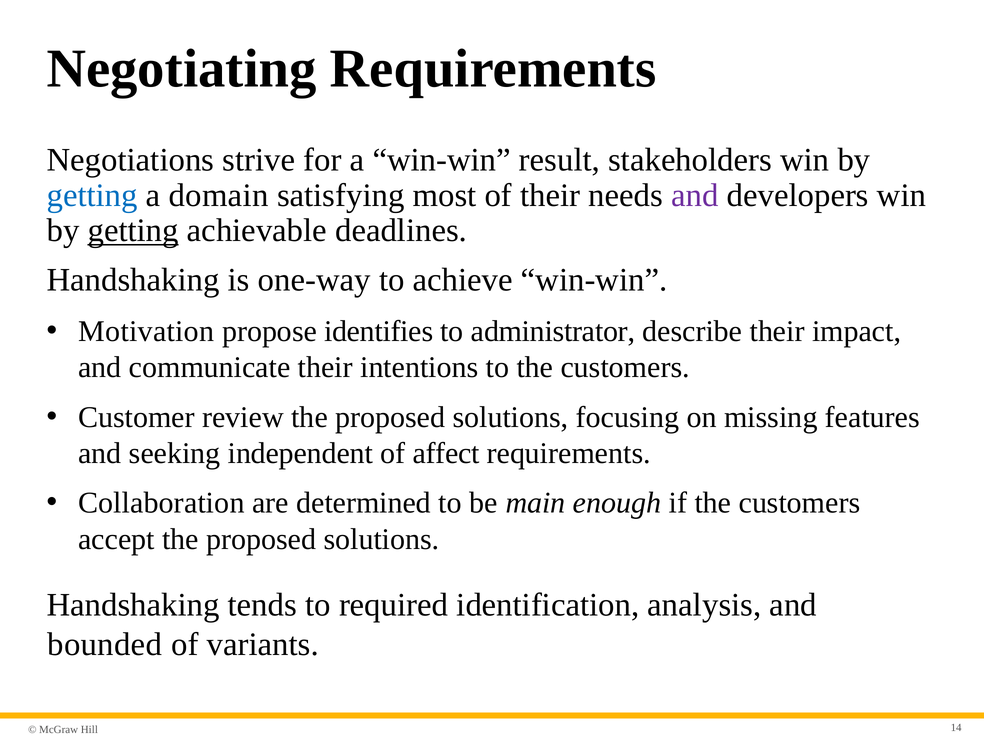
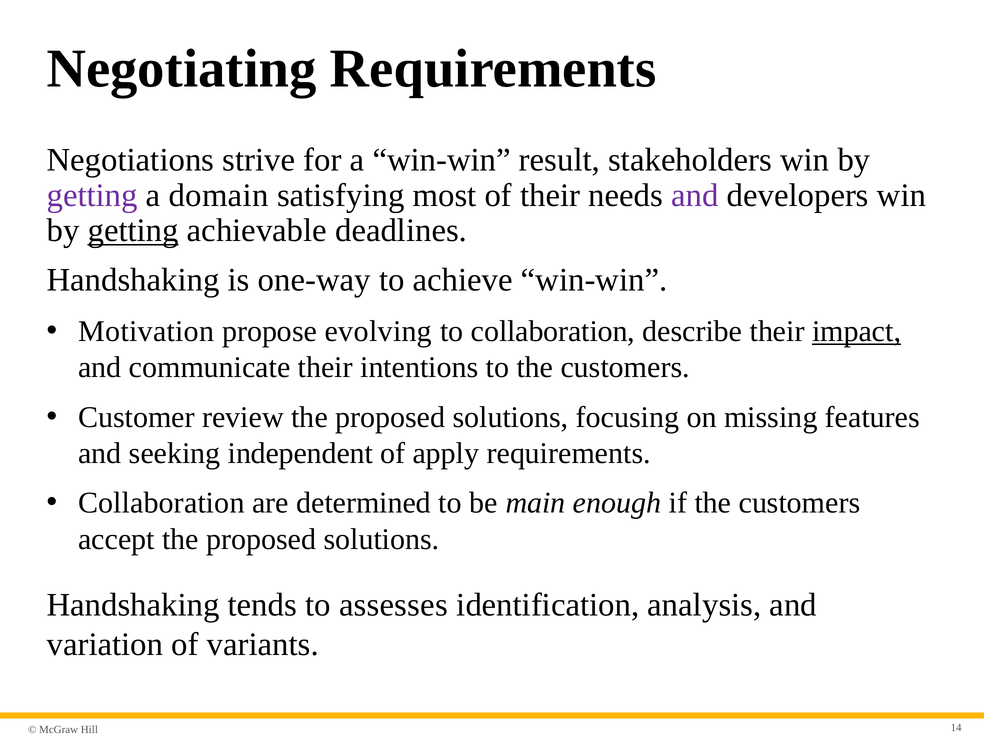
getting at (92, 195) colour: blue -> purple
identifies: identifies -> evolving
to administrator: administrator -> collaboration
impact underline: none -> present
affect: affect -> apply
required: required -> assesses
bounded: bounded -> variation
